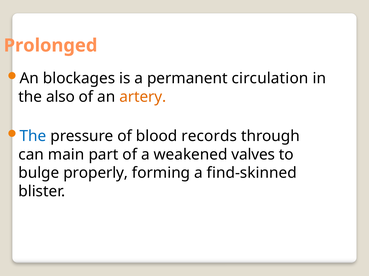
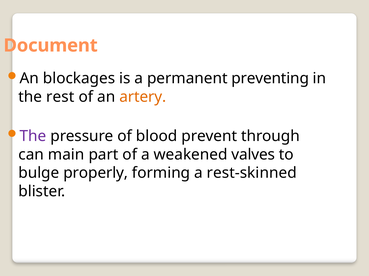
Prolonged: Prolonged -> Document
circulation: circulation -> preventing
also: also -> rest
The at (33, 136) colour: blue -> purple
records: records -> prevent
find-skinned: find-skinned -> rest-skinned
